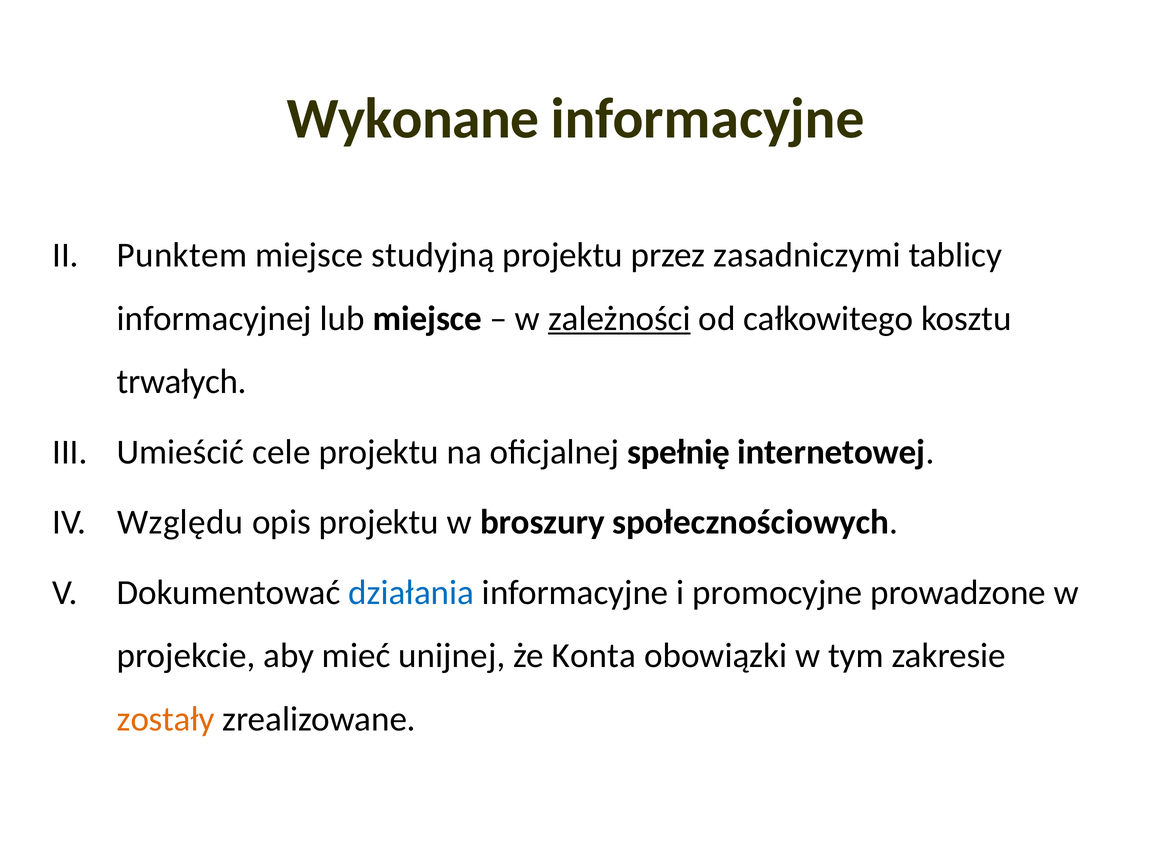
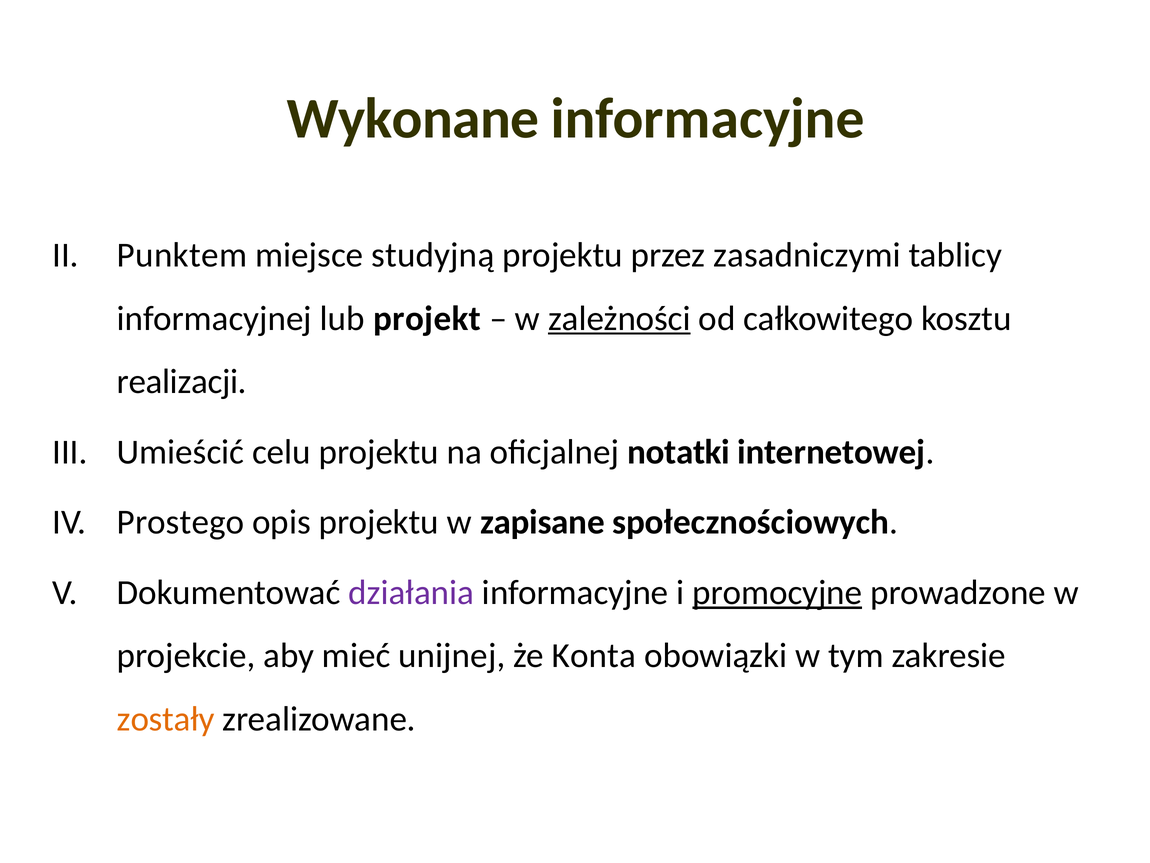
lub miejsce: miejsce -> projekt
trwałych: trwałych -> realizacji
cele: cele -> celu
spełnię: spełnię -> notatki
Względu: Względu -> Prostego
broszury: broszury -> zapisane
działania colour: blue -> purple
promocyjne underline: none -> present
